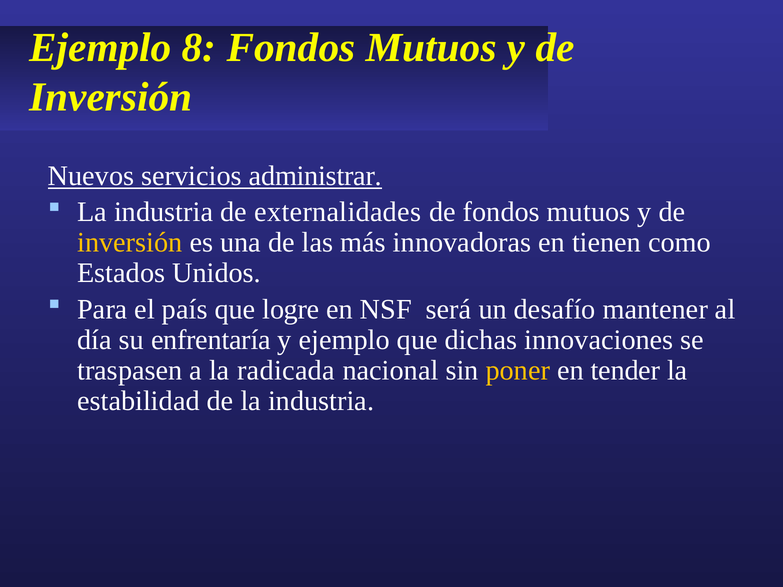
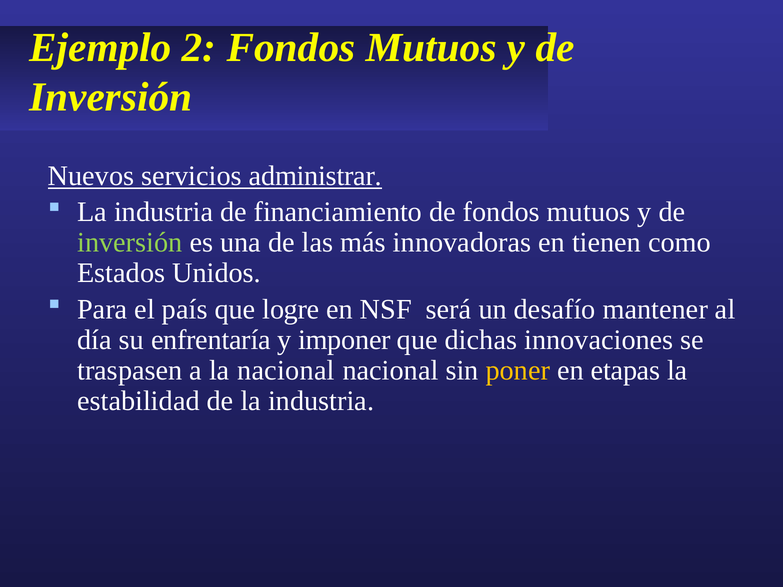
8: 8 -> 2
externalidades: externalidades -> financiamiento
inversión at (130, 243) colour: yellow -> light green
y ejemplo: ejemplo -> imponer
la radicada: radicada -> nacional
tender: tender -> etapas
